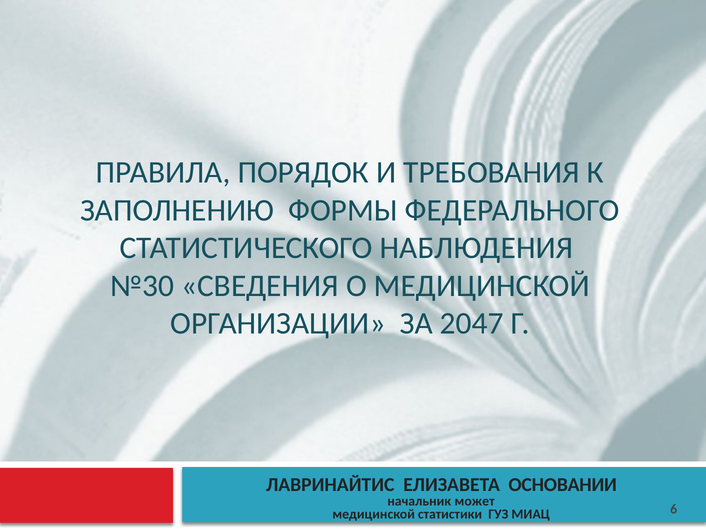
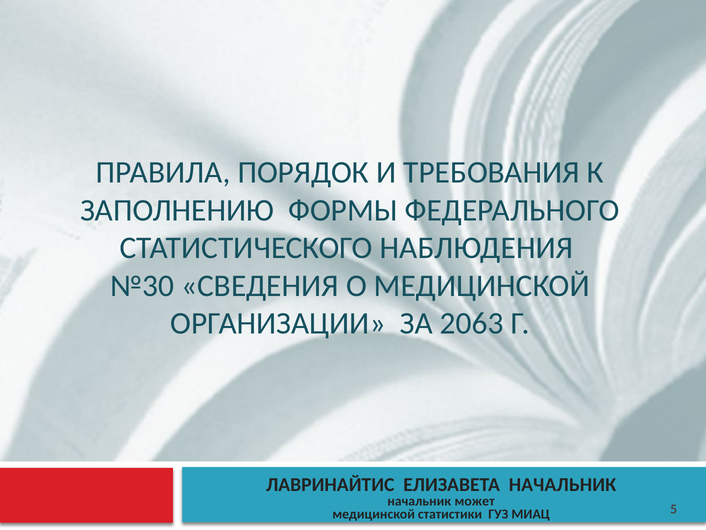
2047: 2047 -> 2063
ЕЛИЗАВЕТА ОСНОВАНИИ: ОСНОВАНИИ -> НАЧАЛЬНИК
6: 6 -> 5
